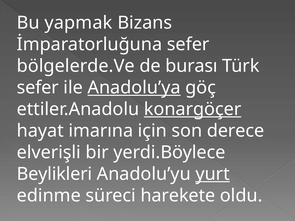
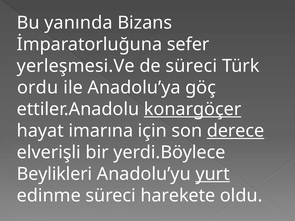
yapmak: yapmak -> yanında
bölgelerde.Ve: bölgelerde.Ve -> yerleşmesi.Ve
de burası: burası -> süreci
sefer at (38, 88): sefer -> ordu
Anadolu’ya underline: present -> none
derece underline: none -> present
